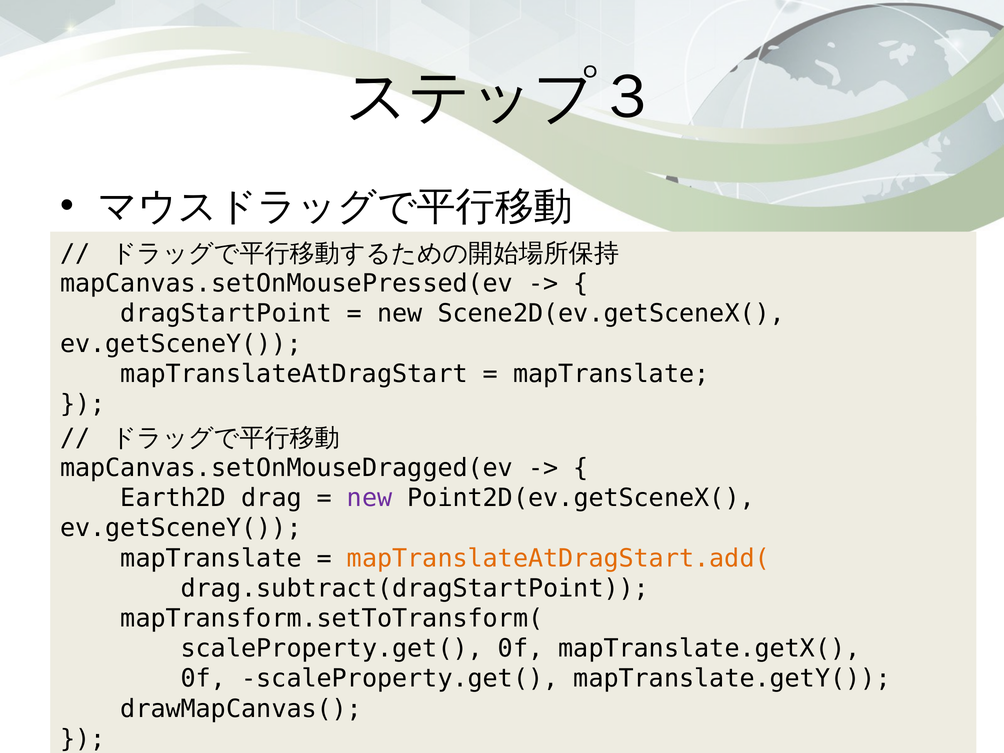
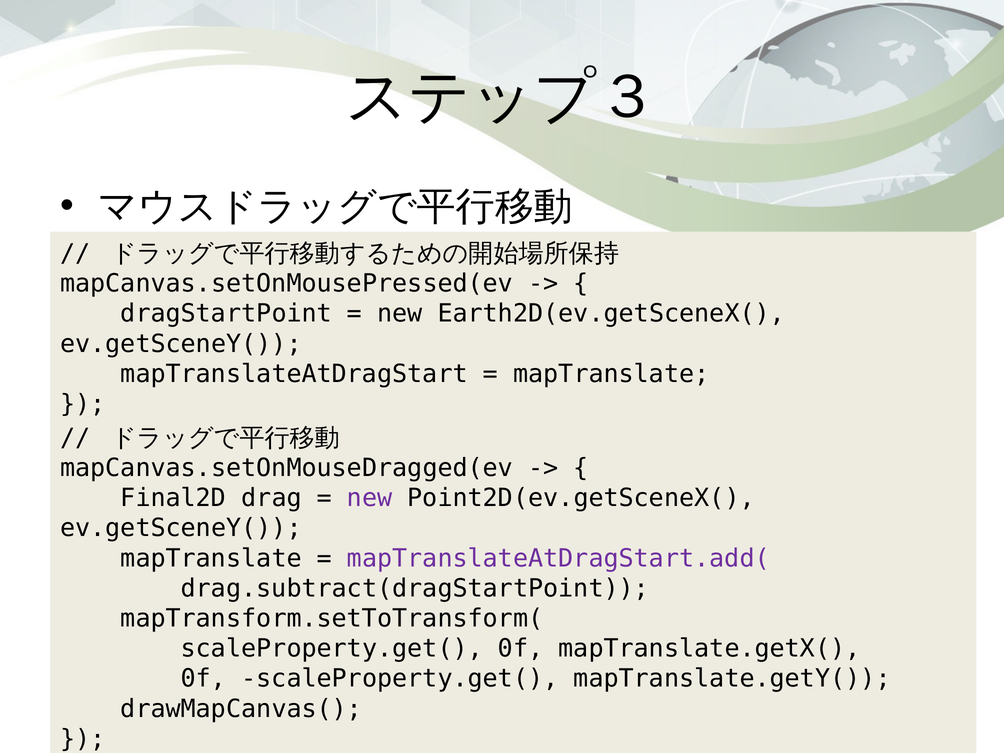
Scene2D(ev.getSceneX(: Scene2D(ev.getSceneX( -> Earth2D(ev.getSceneX(
Earth2D: Earth2D -> Final2D
mapTranslateAtDragStart.add( colour: orange -> purple
